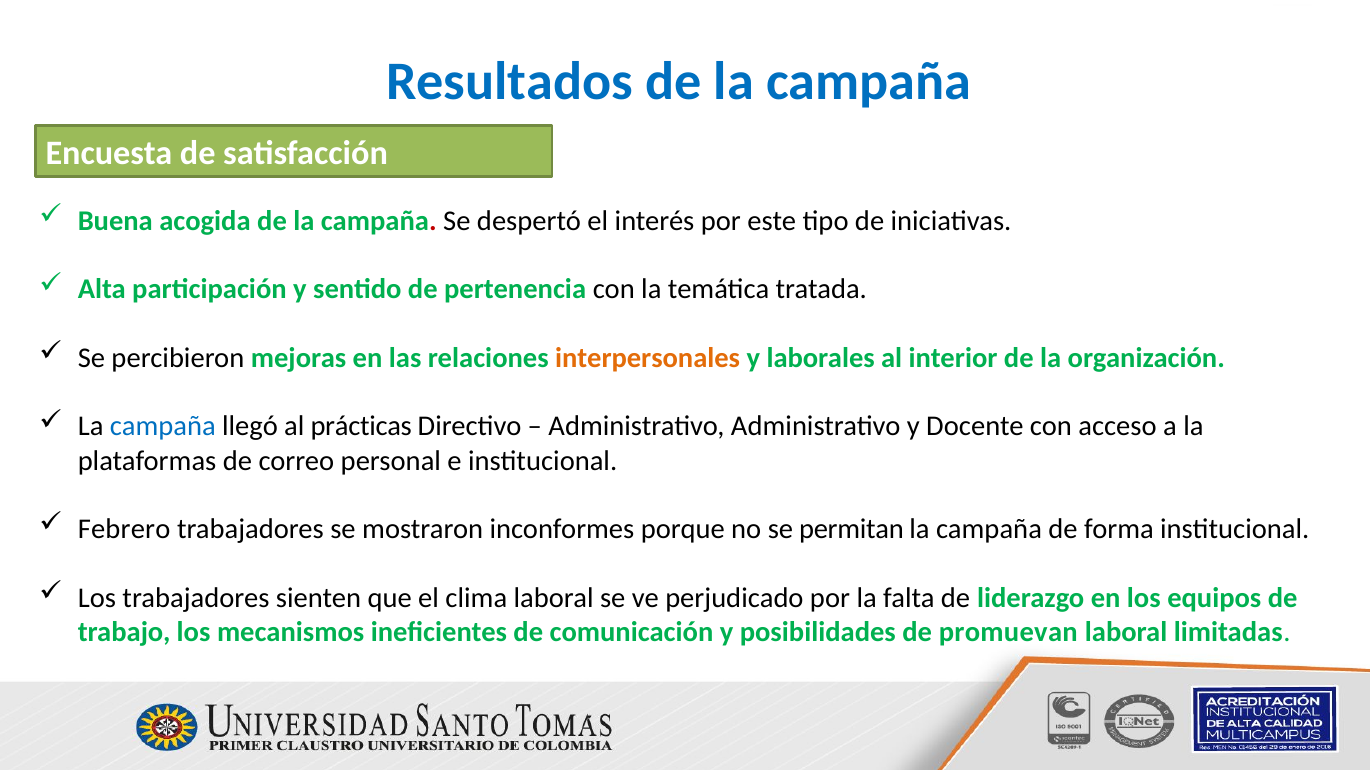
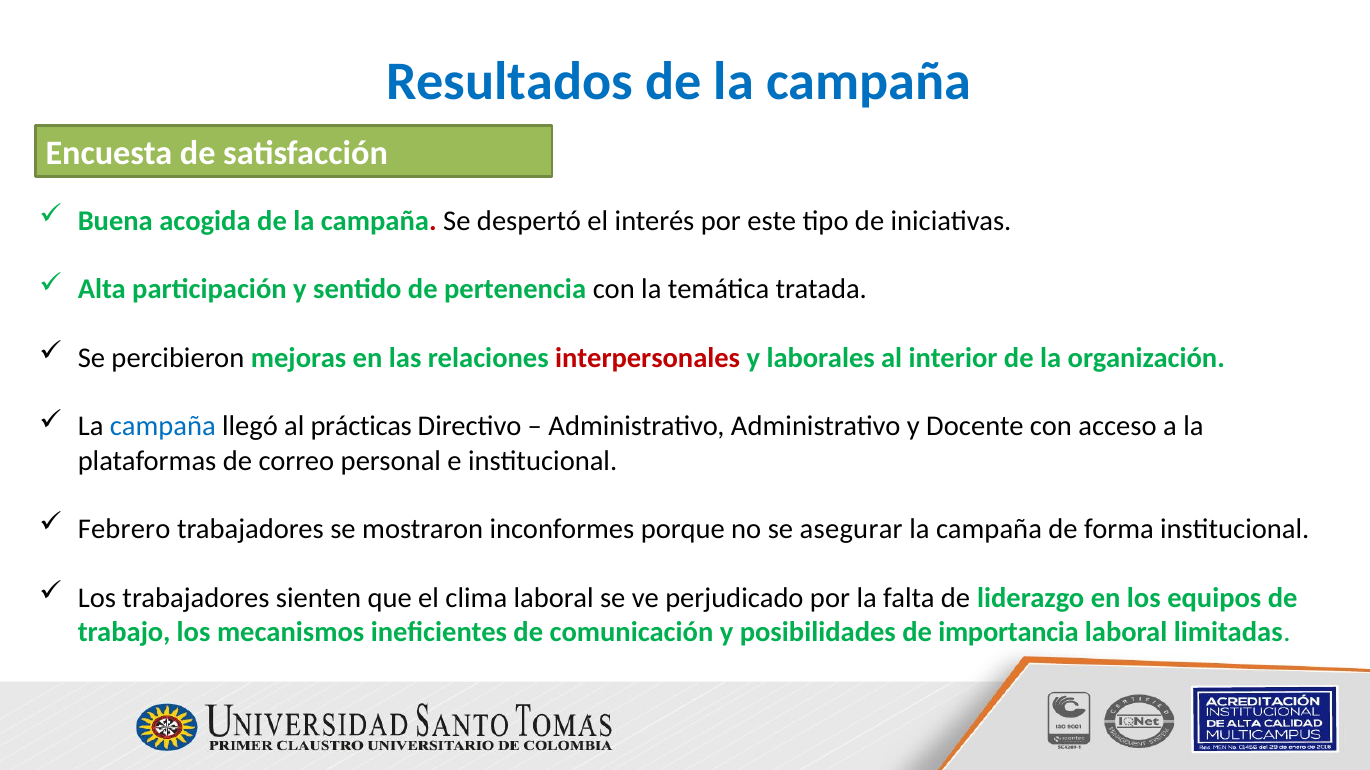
interpersonales colour: orange -> red
permitan: permitan -> asegurar
promuevan: promuevan -> importancia
